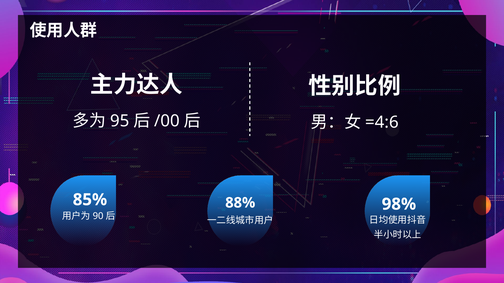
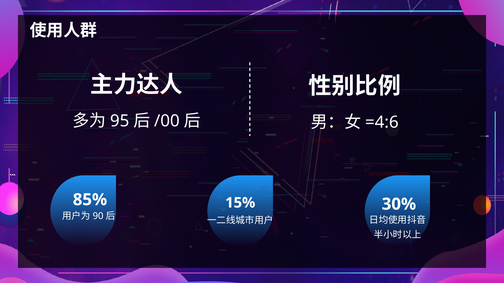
88%: 88% -> 15%
98%: 98% -> 30%
